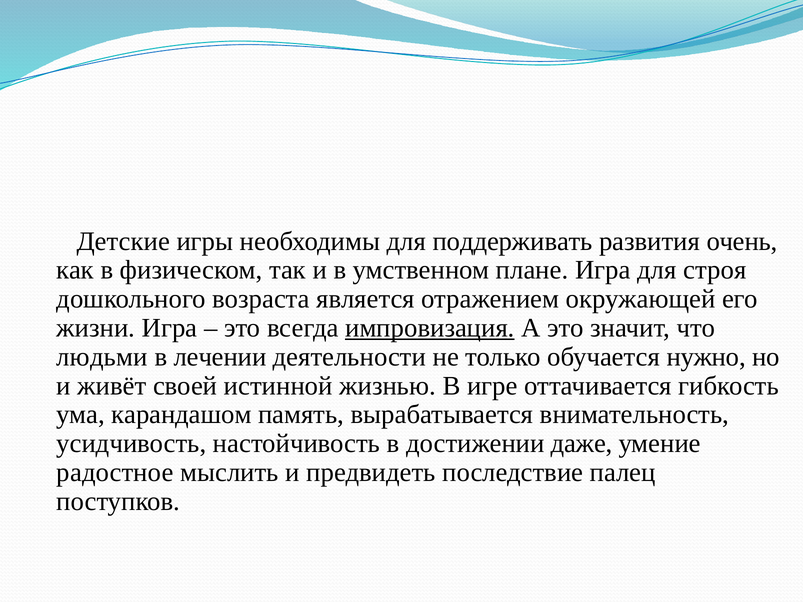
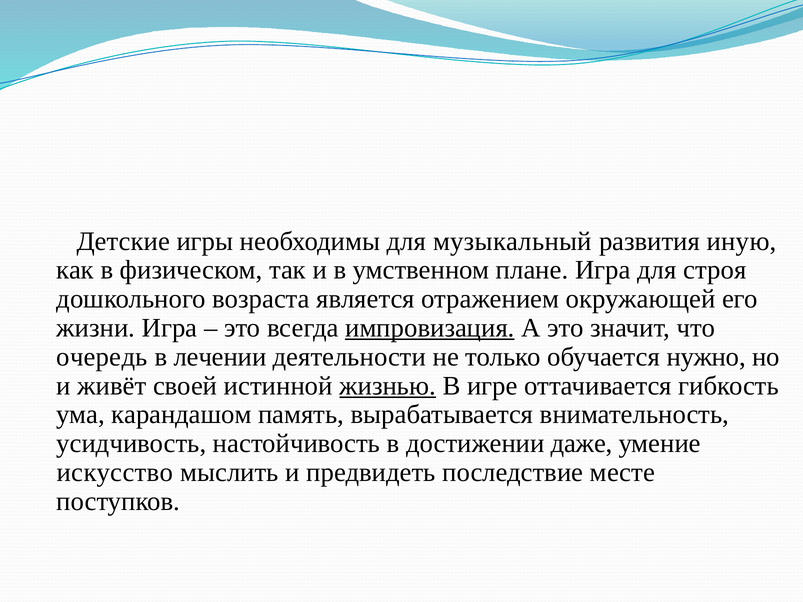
поддерживать: поддерживать -> музыкальный
очень: очень -> иную
людьми: людьми -> очередь
жизнью underline: none -> present
радостное: радостное -> искусство
палец: палец -> месте
